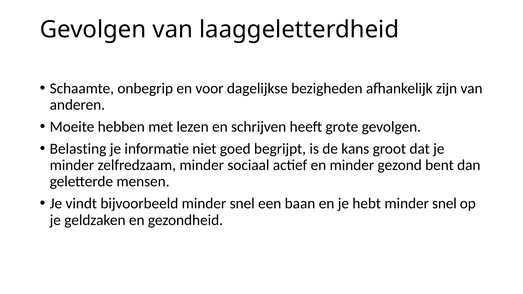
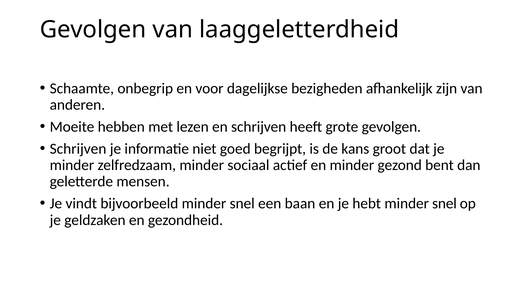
Belasting at (78, 149): Belasting -> Schrijven
